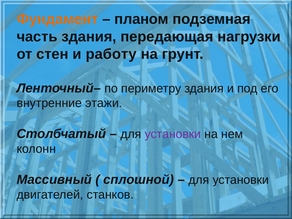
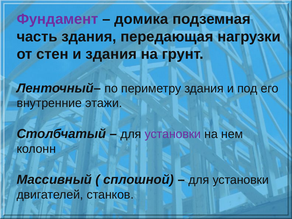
Фундамент colour: orange -> purple
планом: планом -> домика
и работу: работу -> здания
